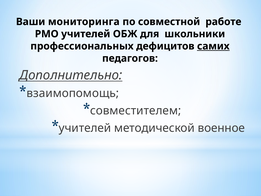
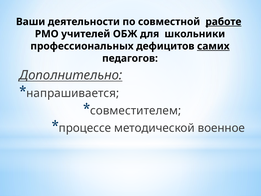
мониторинга: мониторинга -> деятельности
работе underline: none -> present
взаимопомощь: взаимопомощь -> напрашивается
учителей at (85, 128): учителей -> процессе
